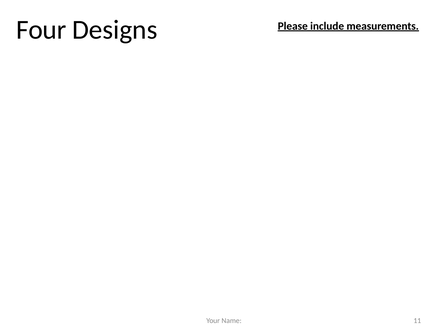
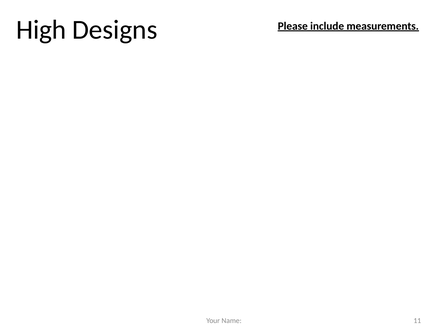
Four: Four -> High
